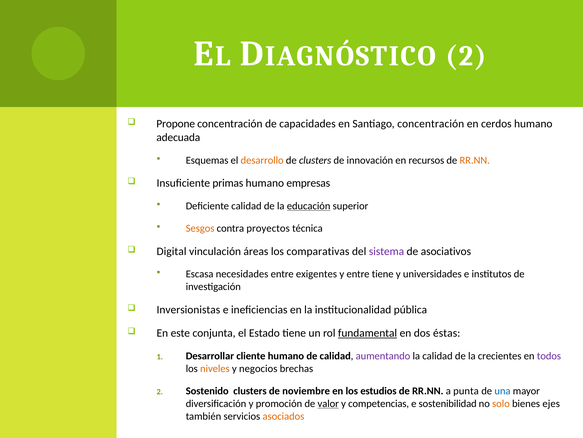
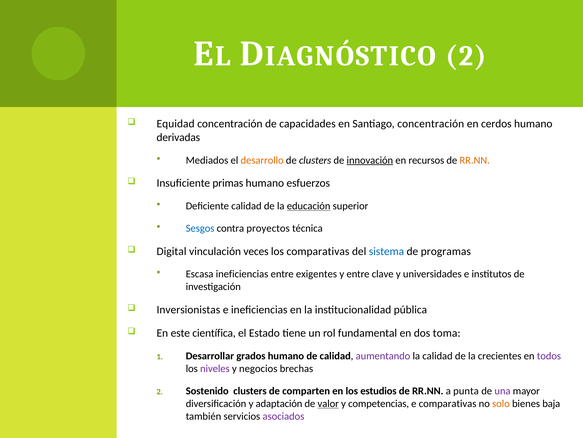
Propone: Propone -> Equidad
adecuada: adecuada -> derivadas
Esquemas: Esquemas -> Mediados
innovación underline: none -> present
empresas: empresas -> esfuerzos
Sesgos colour: orange -> blue
áreas: áreas -> veces
sistema colour: purple -> blue
asociativos: asociativos -> programas
Escasa necesidades: necesidades -> ineficiencias
entre tiene: tiene -> clave
conjunta: conjunta -> científica
fundamental underline: present -> none
éstas: éstas -> toma
cliente: cliente -> grados
niveles colour: orange -> purple
noviembre: noviembre -> comparten
una colour: blue -> purple
promoción: promoción -> adaptación
e sostenibilidad: sostenibilidad -> comparativas
ejes: ejes -> baja
asociados colour: orange -> purple
